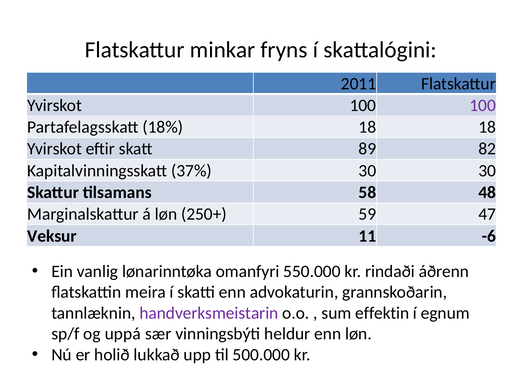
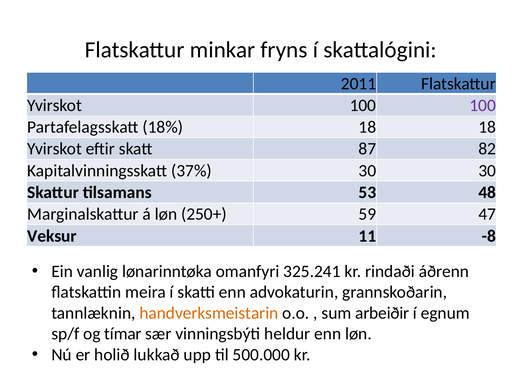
89: 89 -> 87
58: 58 -> 53
-6: -6 -> -8
550.000: 550.000 -> 325.241
handverksmeistarin colour: purple -> orange
effektin: effektin -> arbeiðir
uppá: uppá -> tímar
